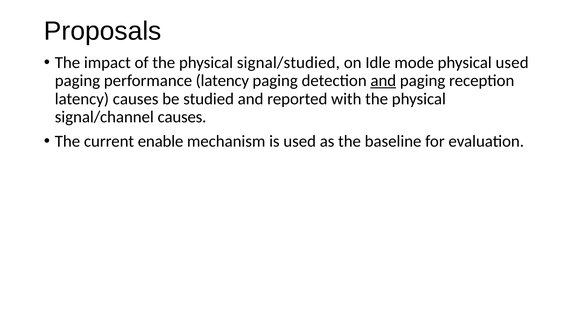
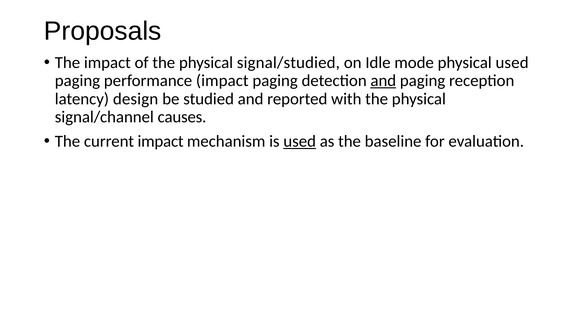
performance latency: latency -> impact
latency causes: causes -> design
current enable: enable -> impact
used at (300, 141) underline: none -> present
